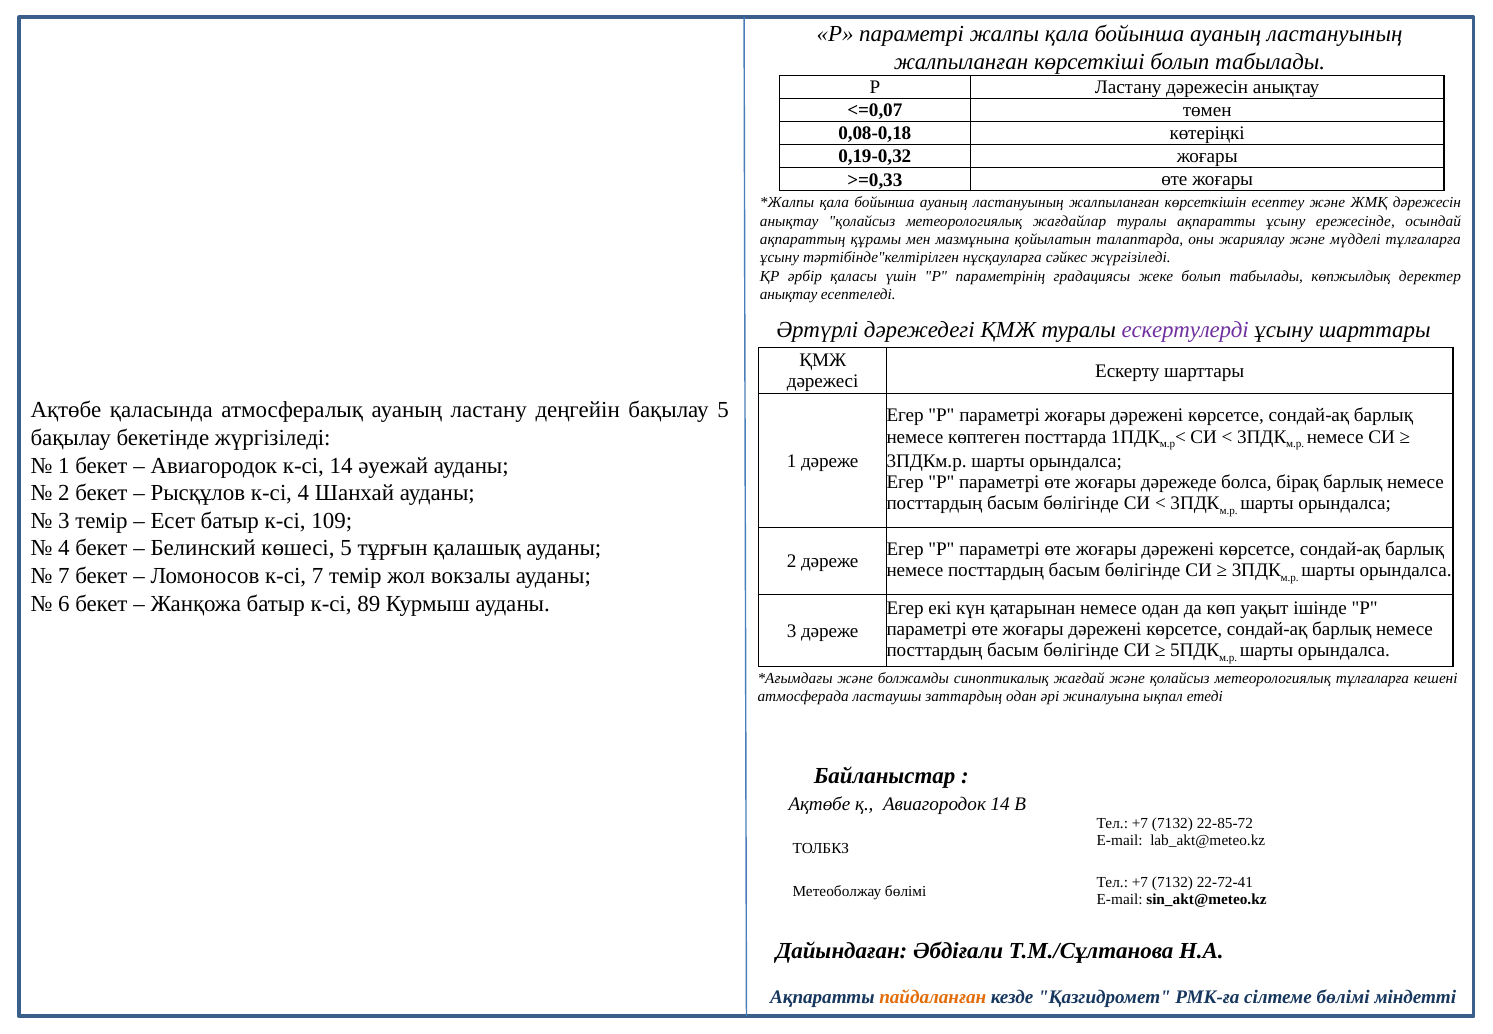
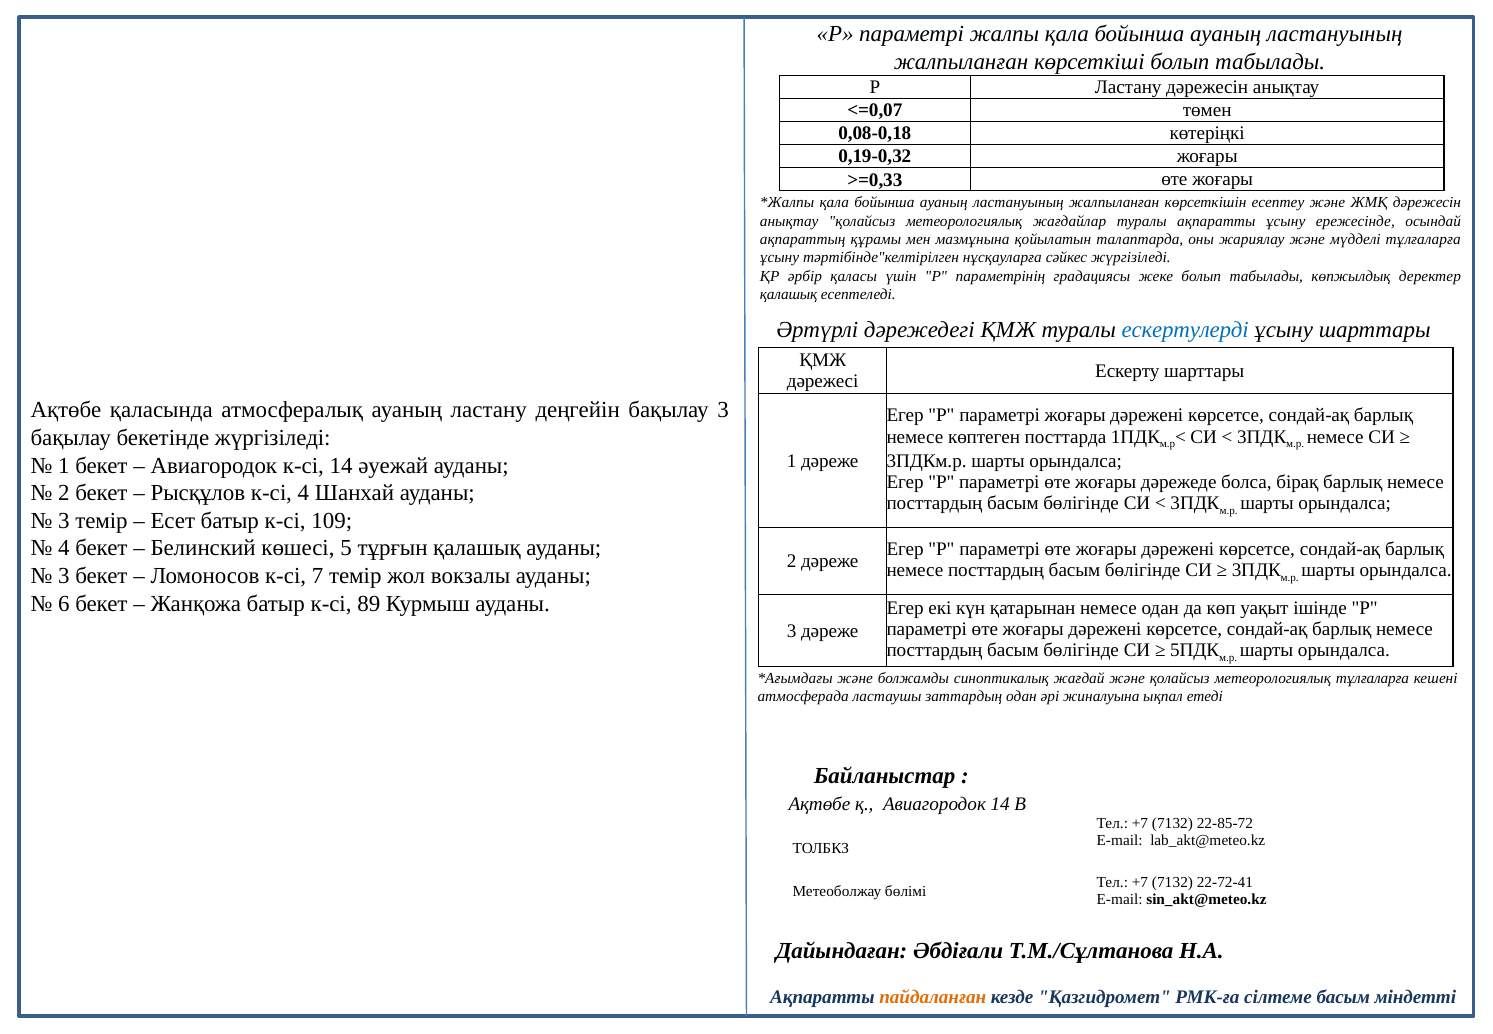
анықтау at (789, 294): анықтау -> қалашық
ескертулерді colour: purple -> blue
бақылау 5: 5 -> 3
7 at (64, 576): 7 -> 3
сілтеме бөлімі: бөлімі -> басым
